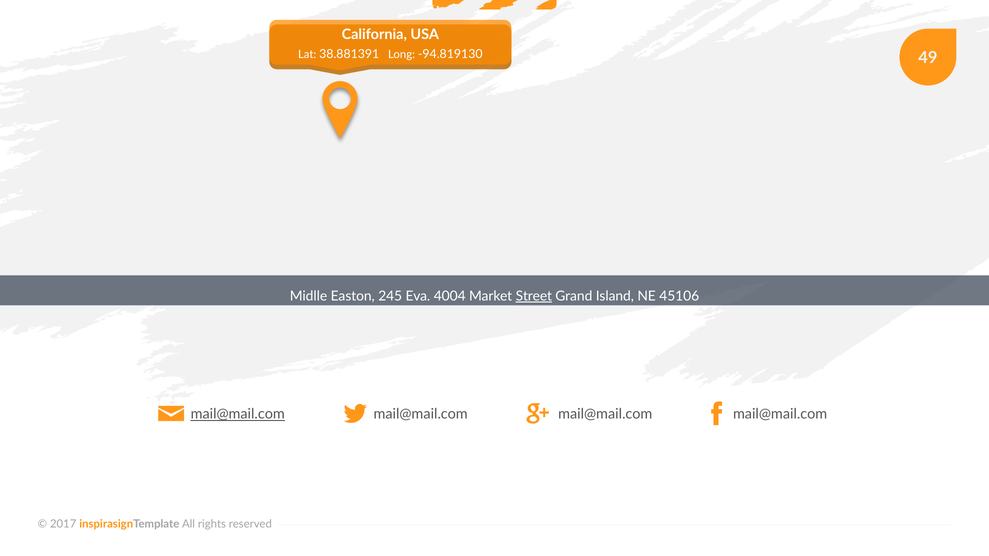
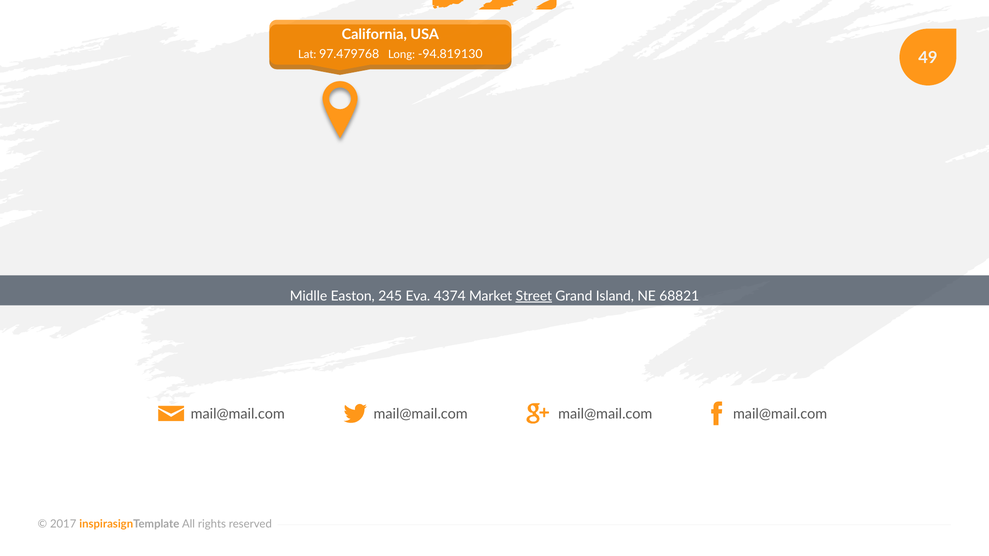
38.881391: 38.881391 -> 97.479768
4004: 4004 -> 4374
45106: 45106 -> 68821
mail@mail.com at (238, 414) underline: present -> none
